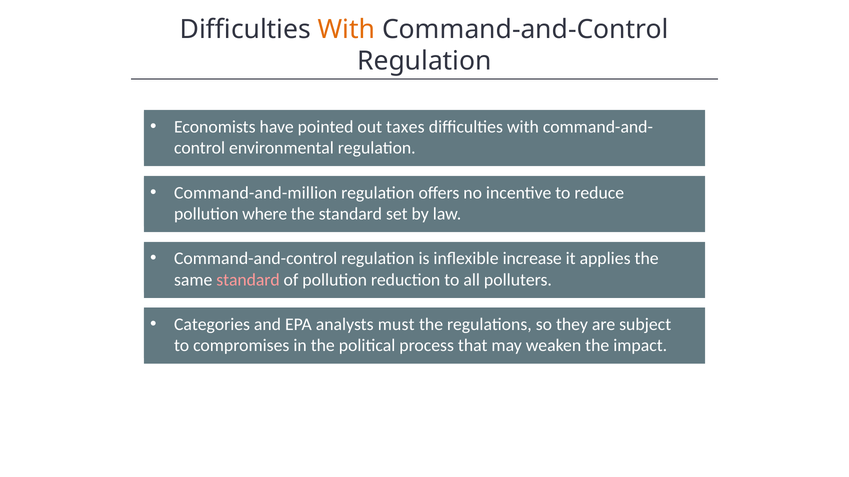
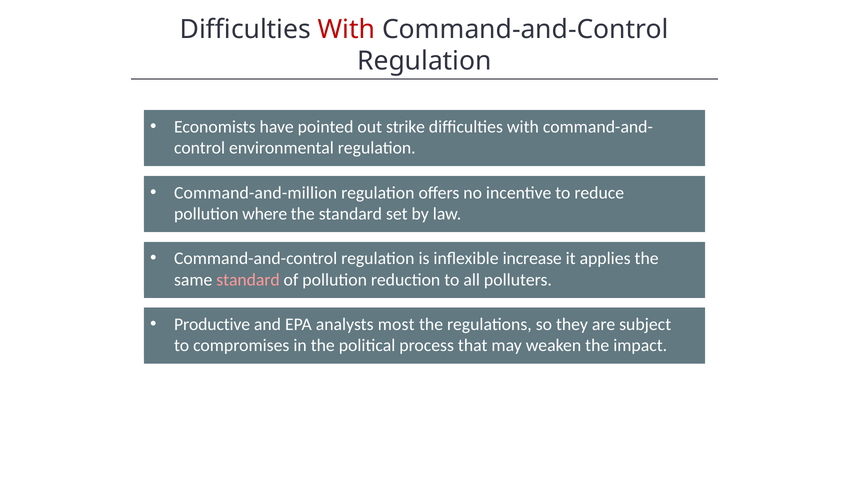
With at (347, 29) colour: orange -> red
taxes: taxes -> strike
Categories: Categories -> Productive
must: must -> most
